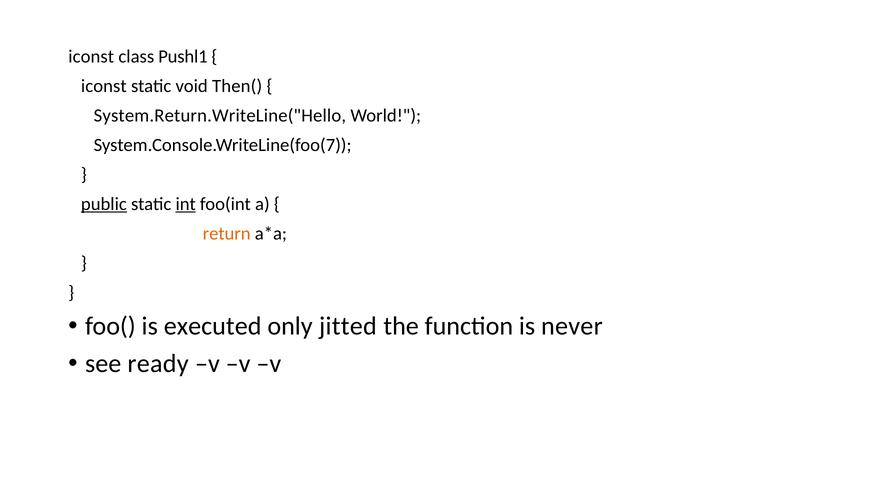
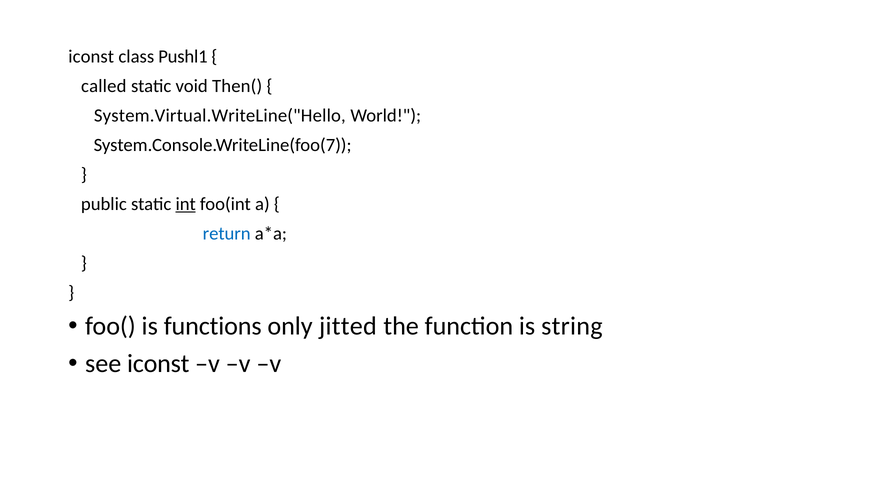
iconst at (104, 86): iconst -> called
System.Return.WriteLine("Hello: System.Return.WriteLine("Hello -> System.Virtual.WriteLine("Hello
public underline: present -> none
return colour: orange -> blue
executed: executed -> functions
never: never -> string
see ready: ready -> iconst
